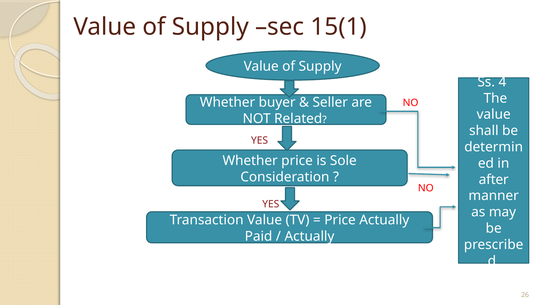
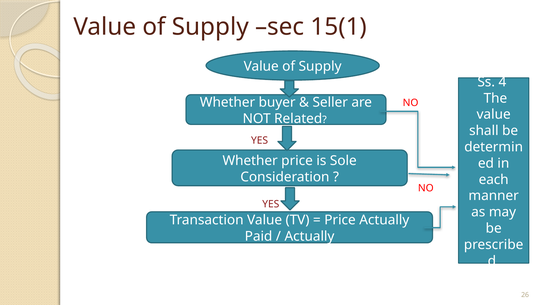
after: after -> each
